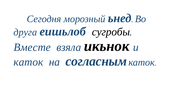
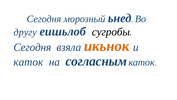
друга: друга -> другу
Вместе at (32, 47): Вместе -> Сегодня
икьнок colour: black -> orange
